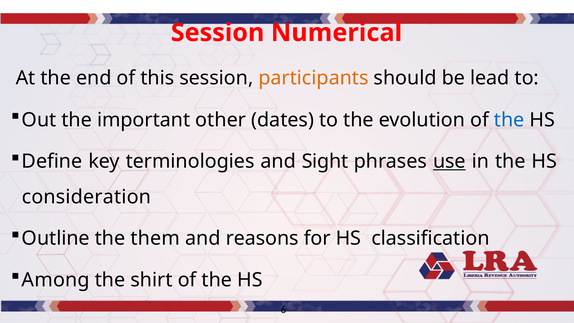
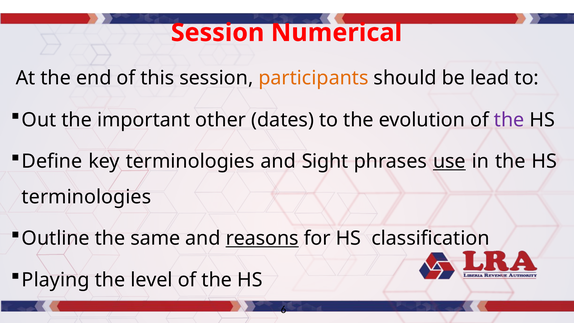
the at (509, 120) colour: blue -> purple
consideration at (86, 197): consideration -> terminologies
them: them -> same
reasons underline: none -> present
Among: Among -> Playing
shirt: shirt -> level
